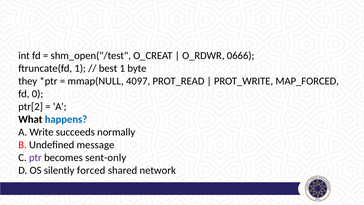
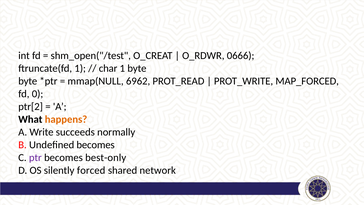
best: best -> char
they at (28, 81): they -> byte
4097: 4097 -> 6962
happens colour: blue -> orange
Undefined message: message -> becomes
sent-only: sent-only -> best-only
